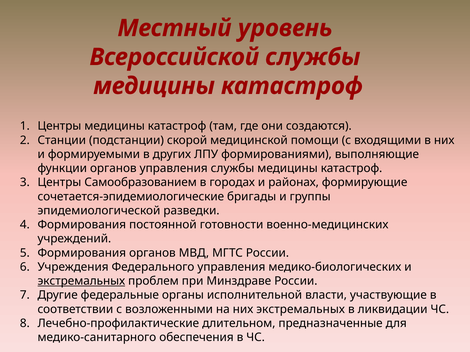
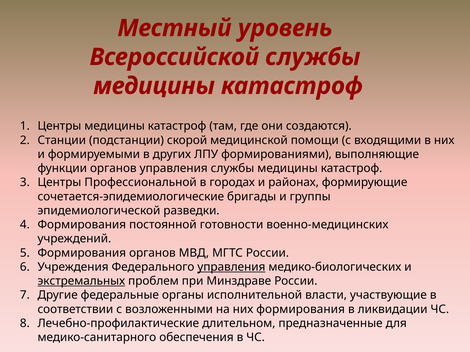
Самообразованием: Самообразованием -> Профессиональной
управления at (231, 267) underline: none -> present
них экстремальных: экстремальных -> формирования
